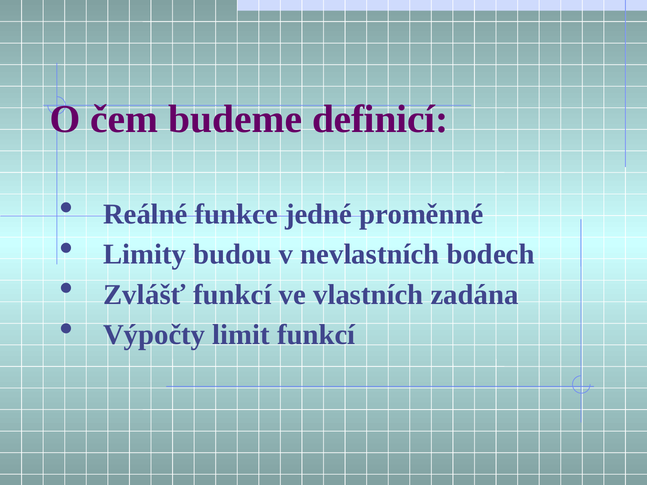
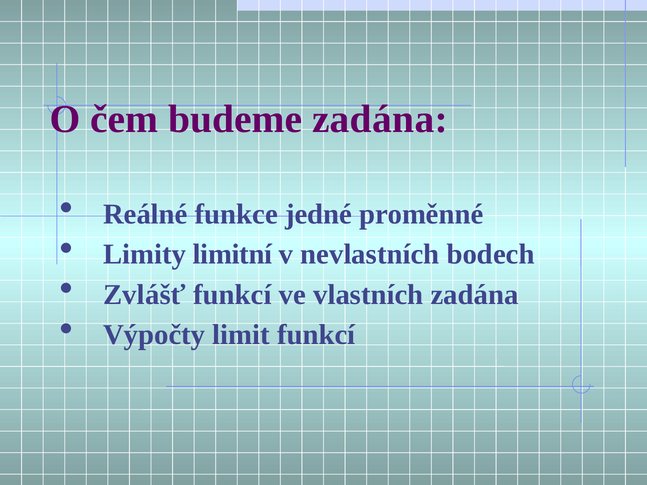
budeme definicí: definicí -> zadána
budou: budou -> limitní
